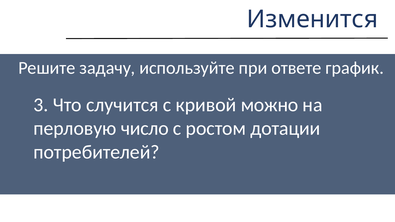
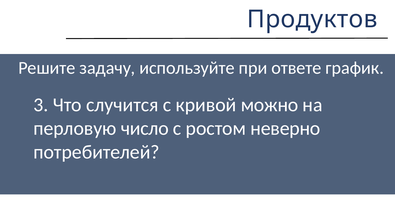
Изменится: Изменится -> Продуктов
дотации: дотации -> неверно
